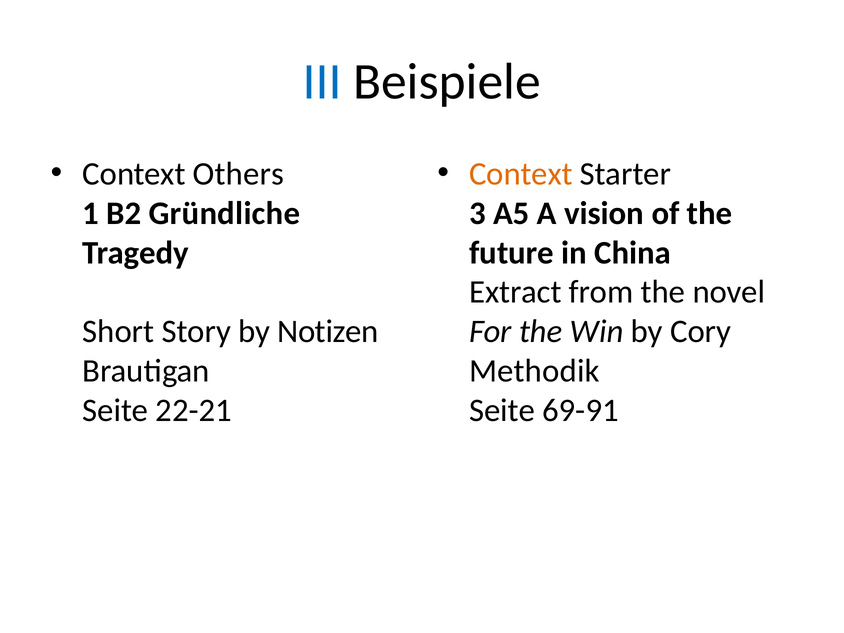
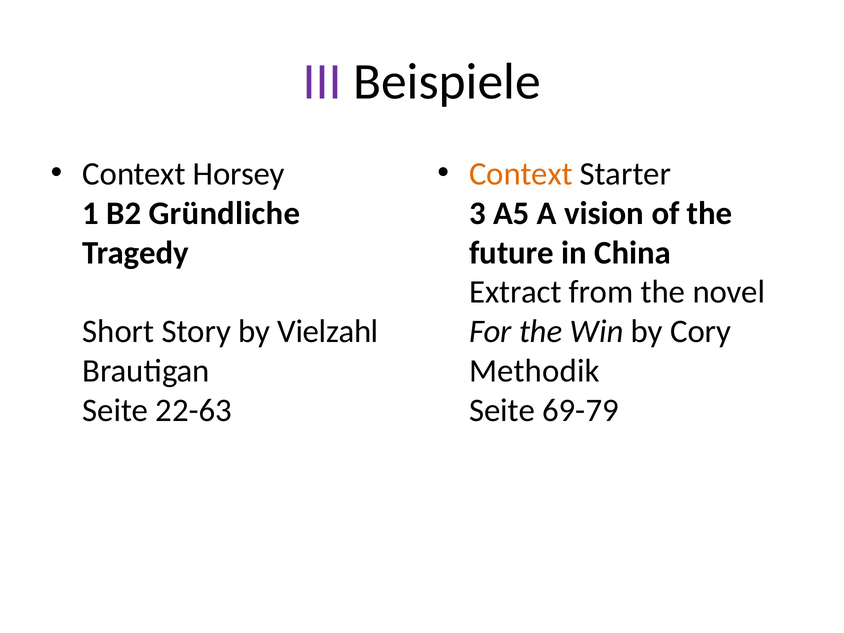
III colour: blue -> purple
Others: Others -> Horsey
Notizen: Notizen -> Vielzahl
22-21: 22-21 -> 22-63
69-91: 69-91 -> 69-79
